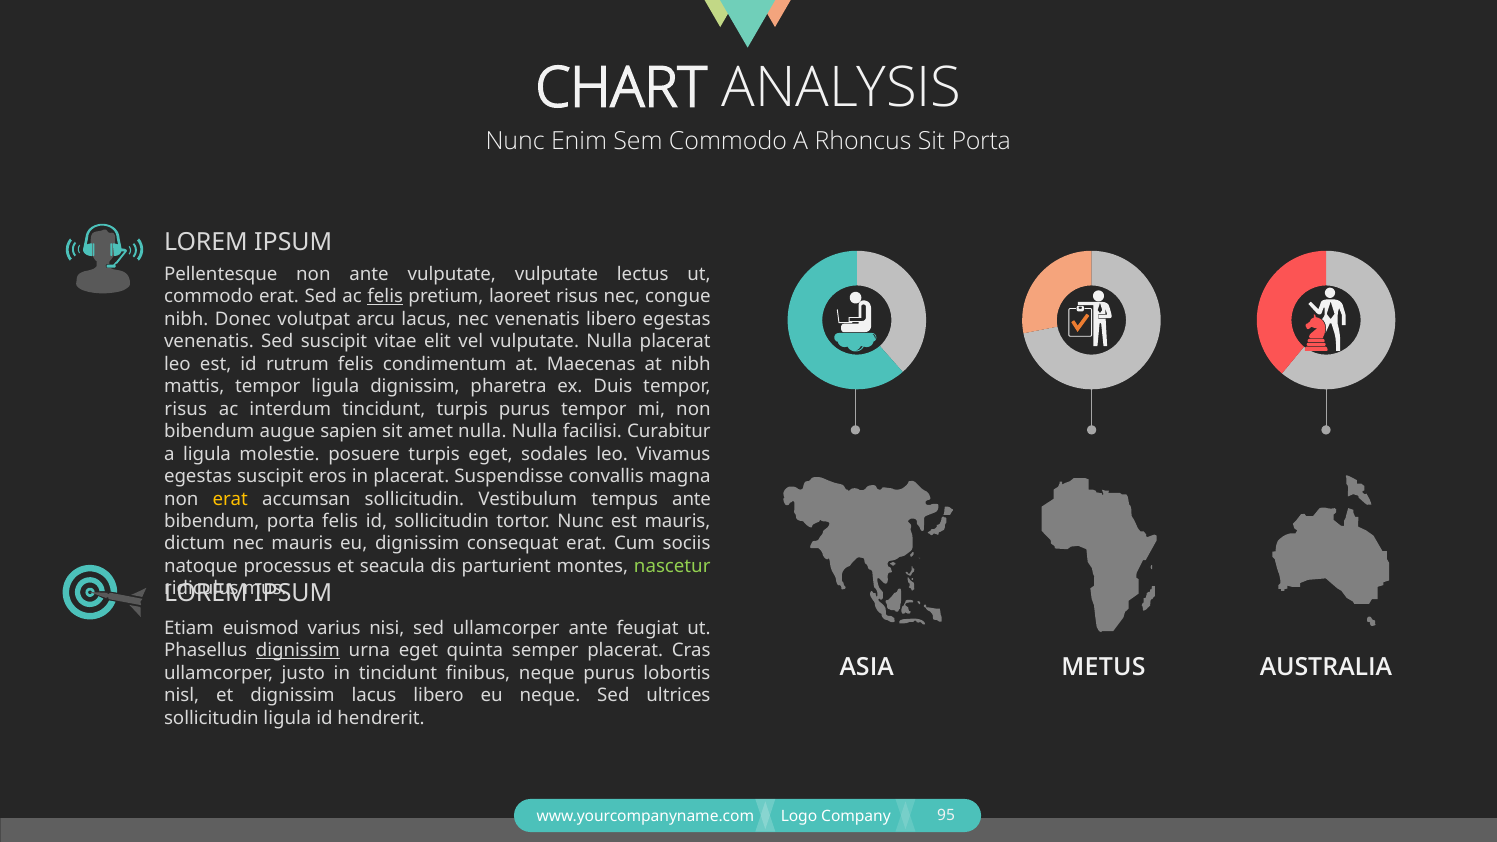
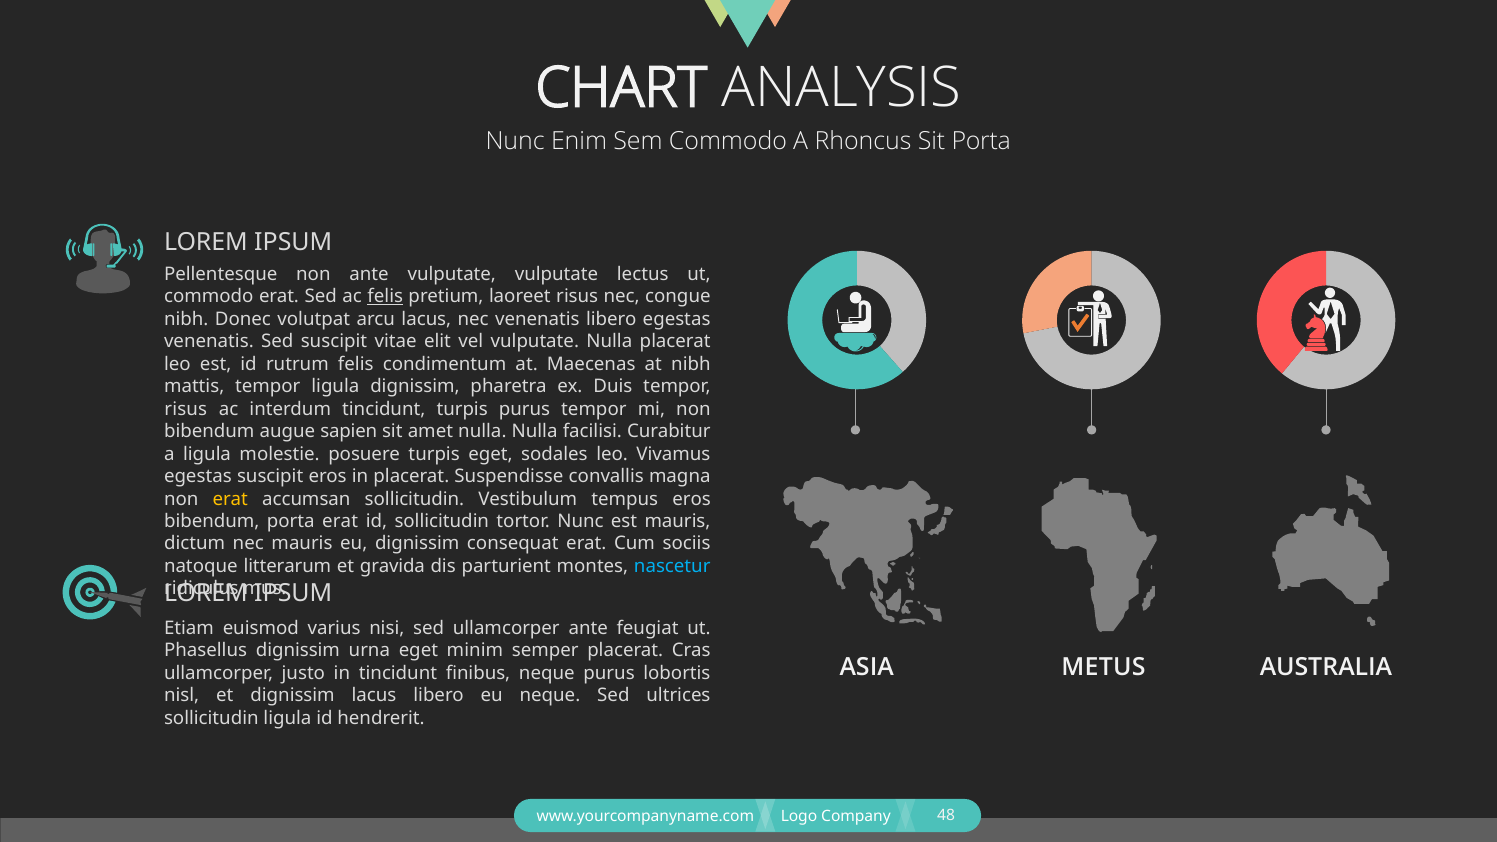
tempus ante: ante -> eros
porta felis: felis -> erat
processus: processus -> litterarum
seacula: seacula -> gravida
nascetur colour: light green -> light blue
dignissim at (298, 651) underline: present -> none
quinta: quinta -> minim
95: 95 -> 48
